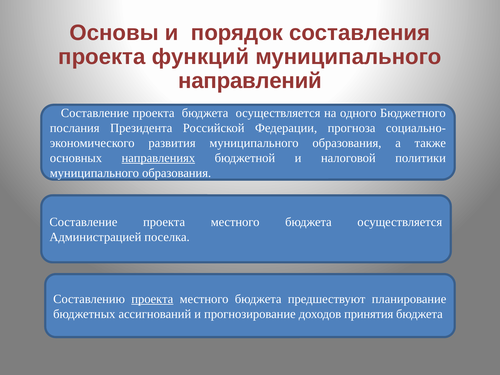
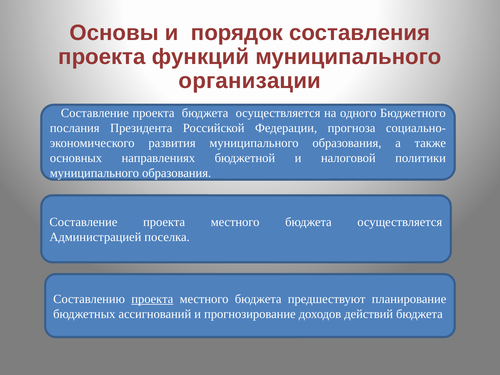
направлений: направлений -> организации
направлениях underline: present -> none
принятия: принятия -> действий
